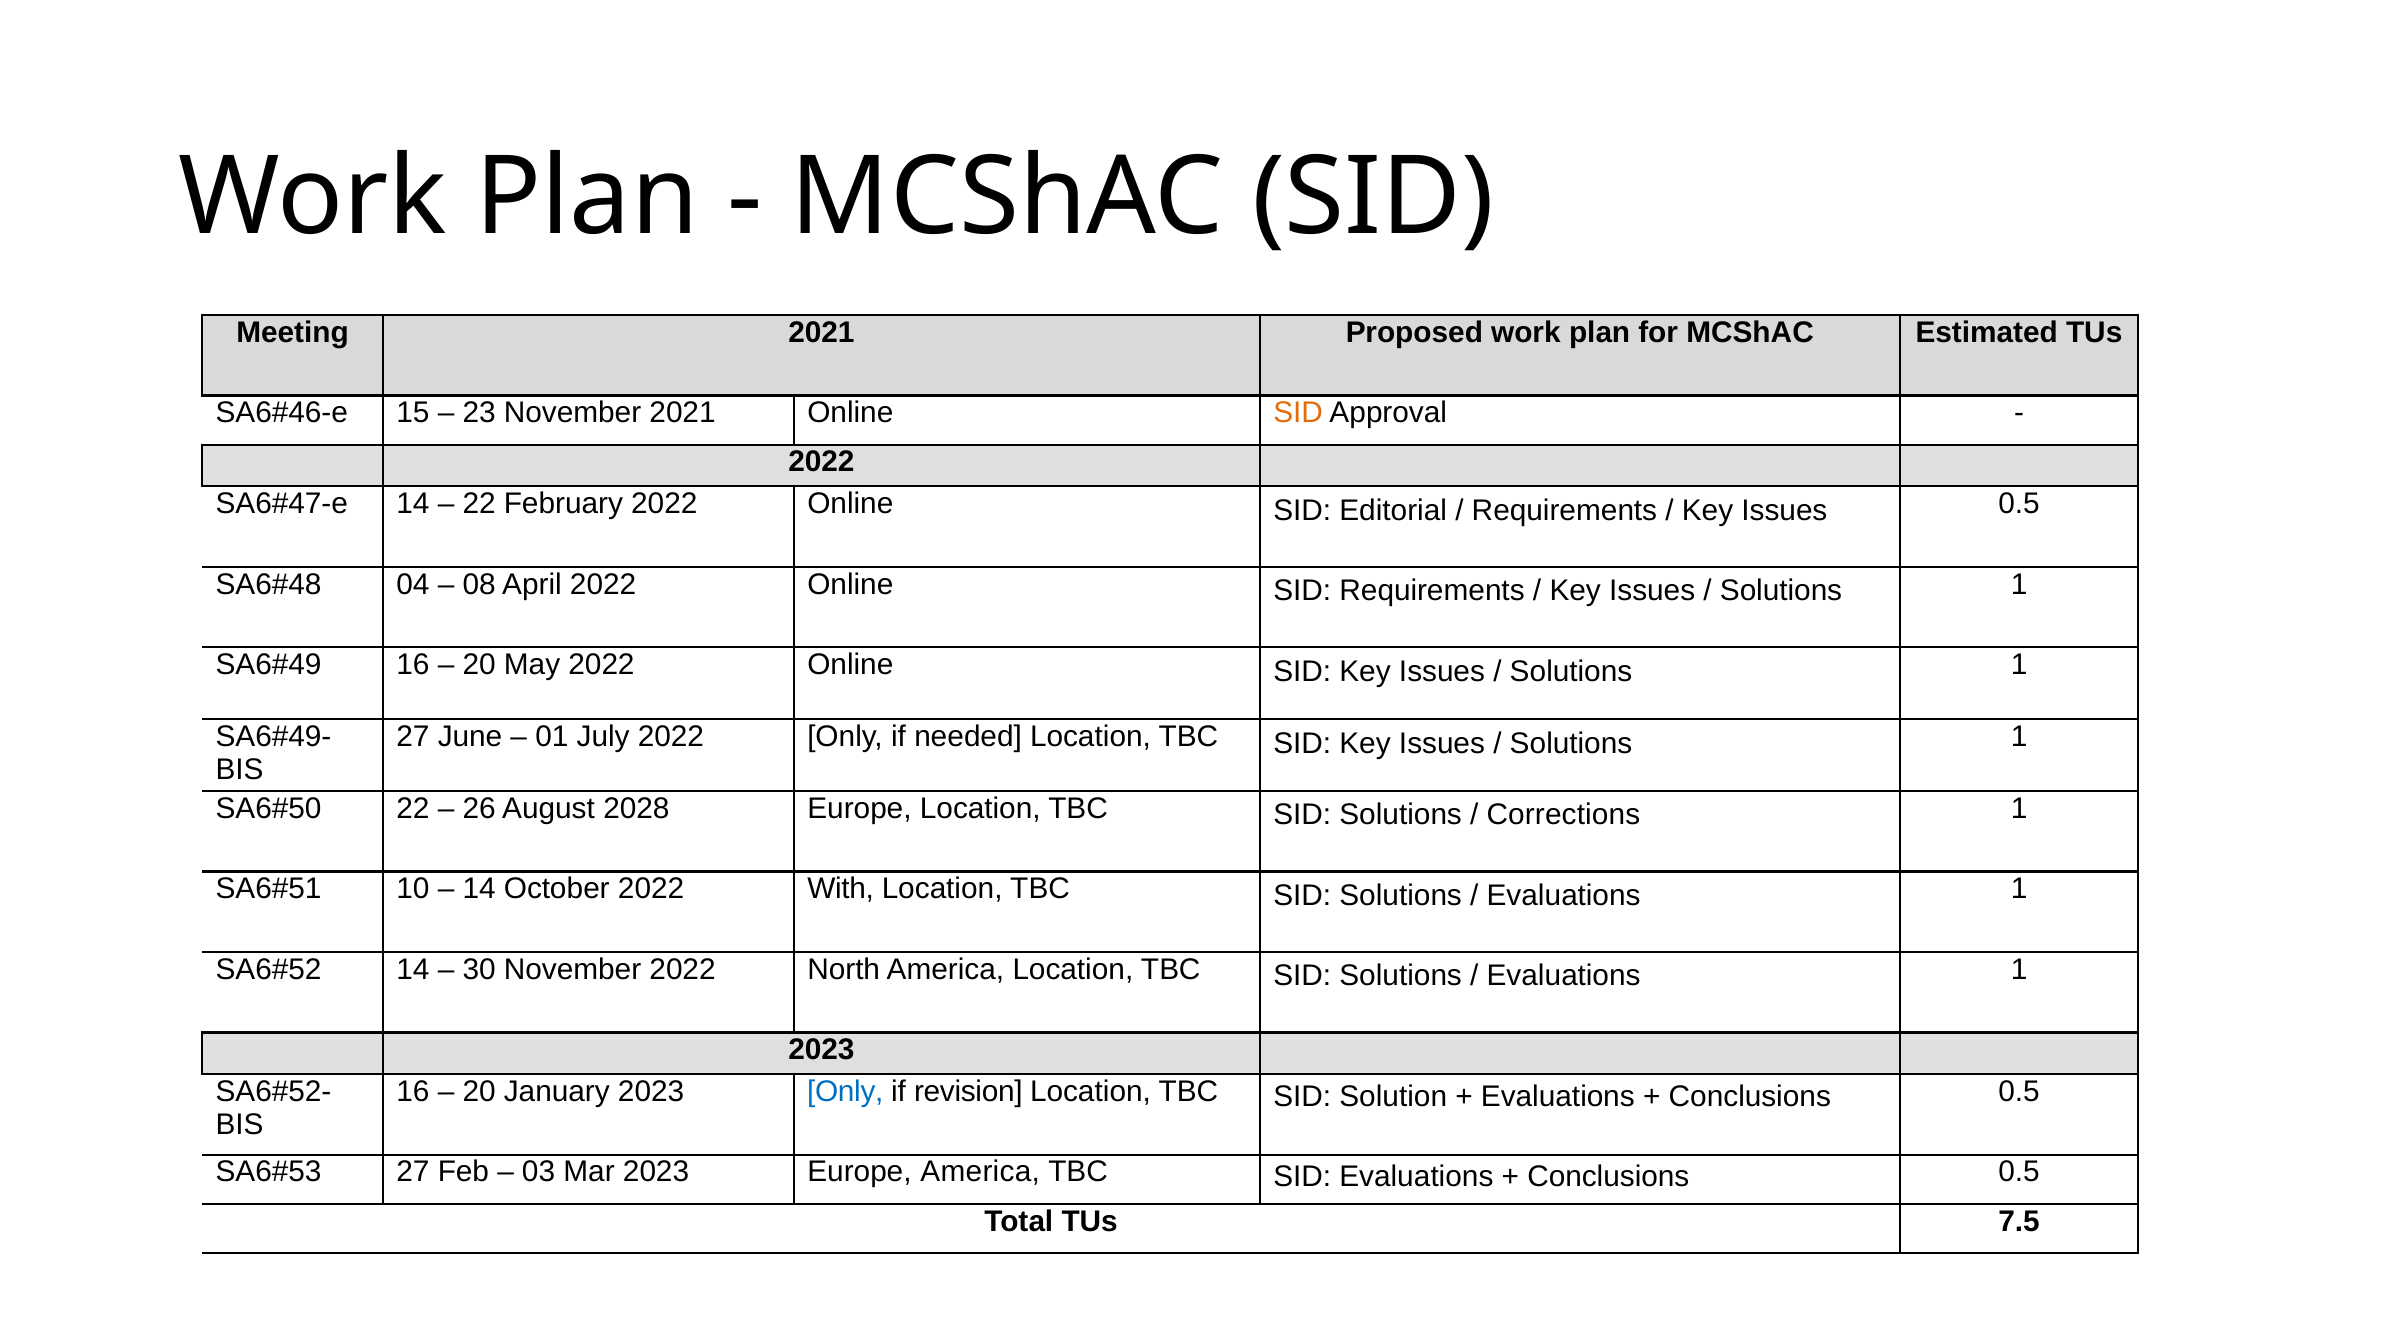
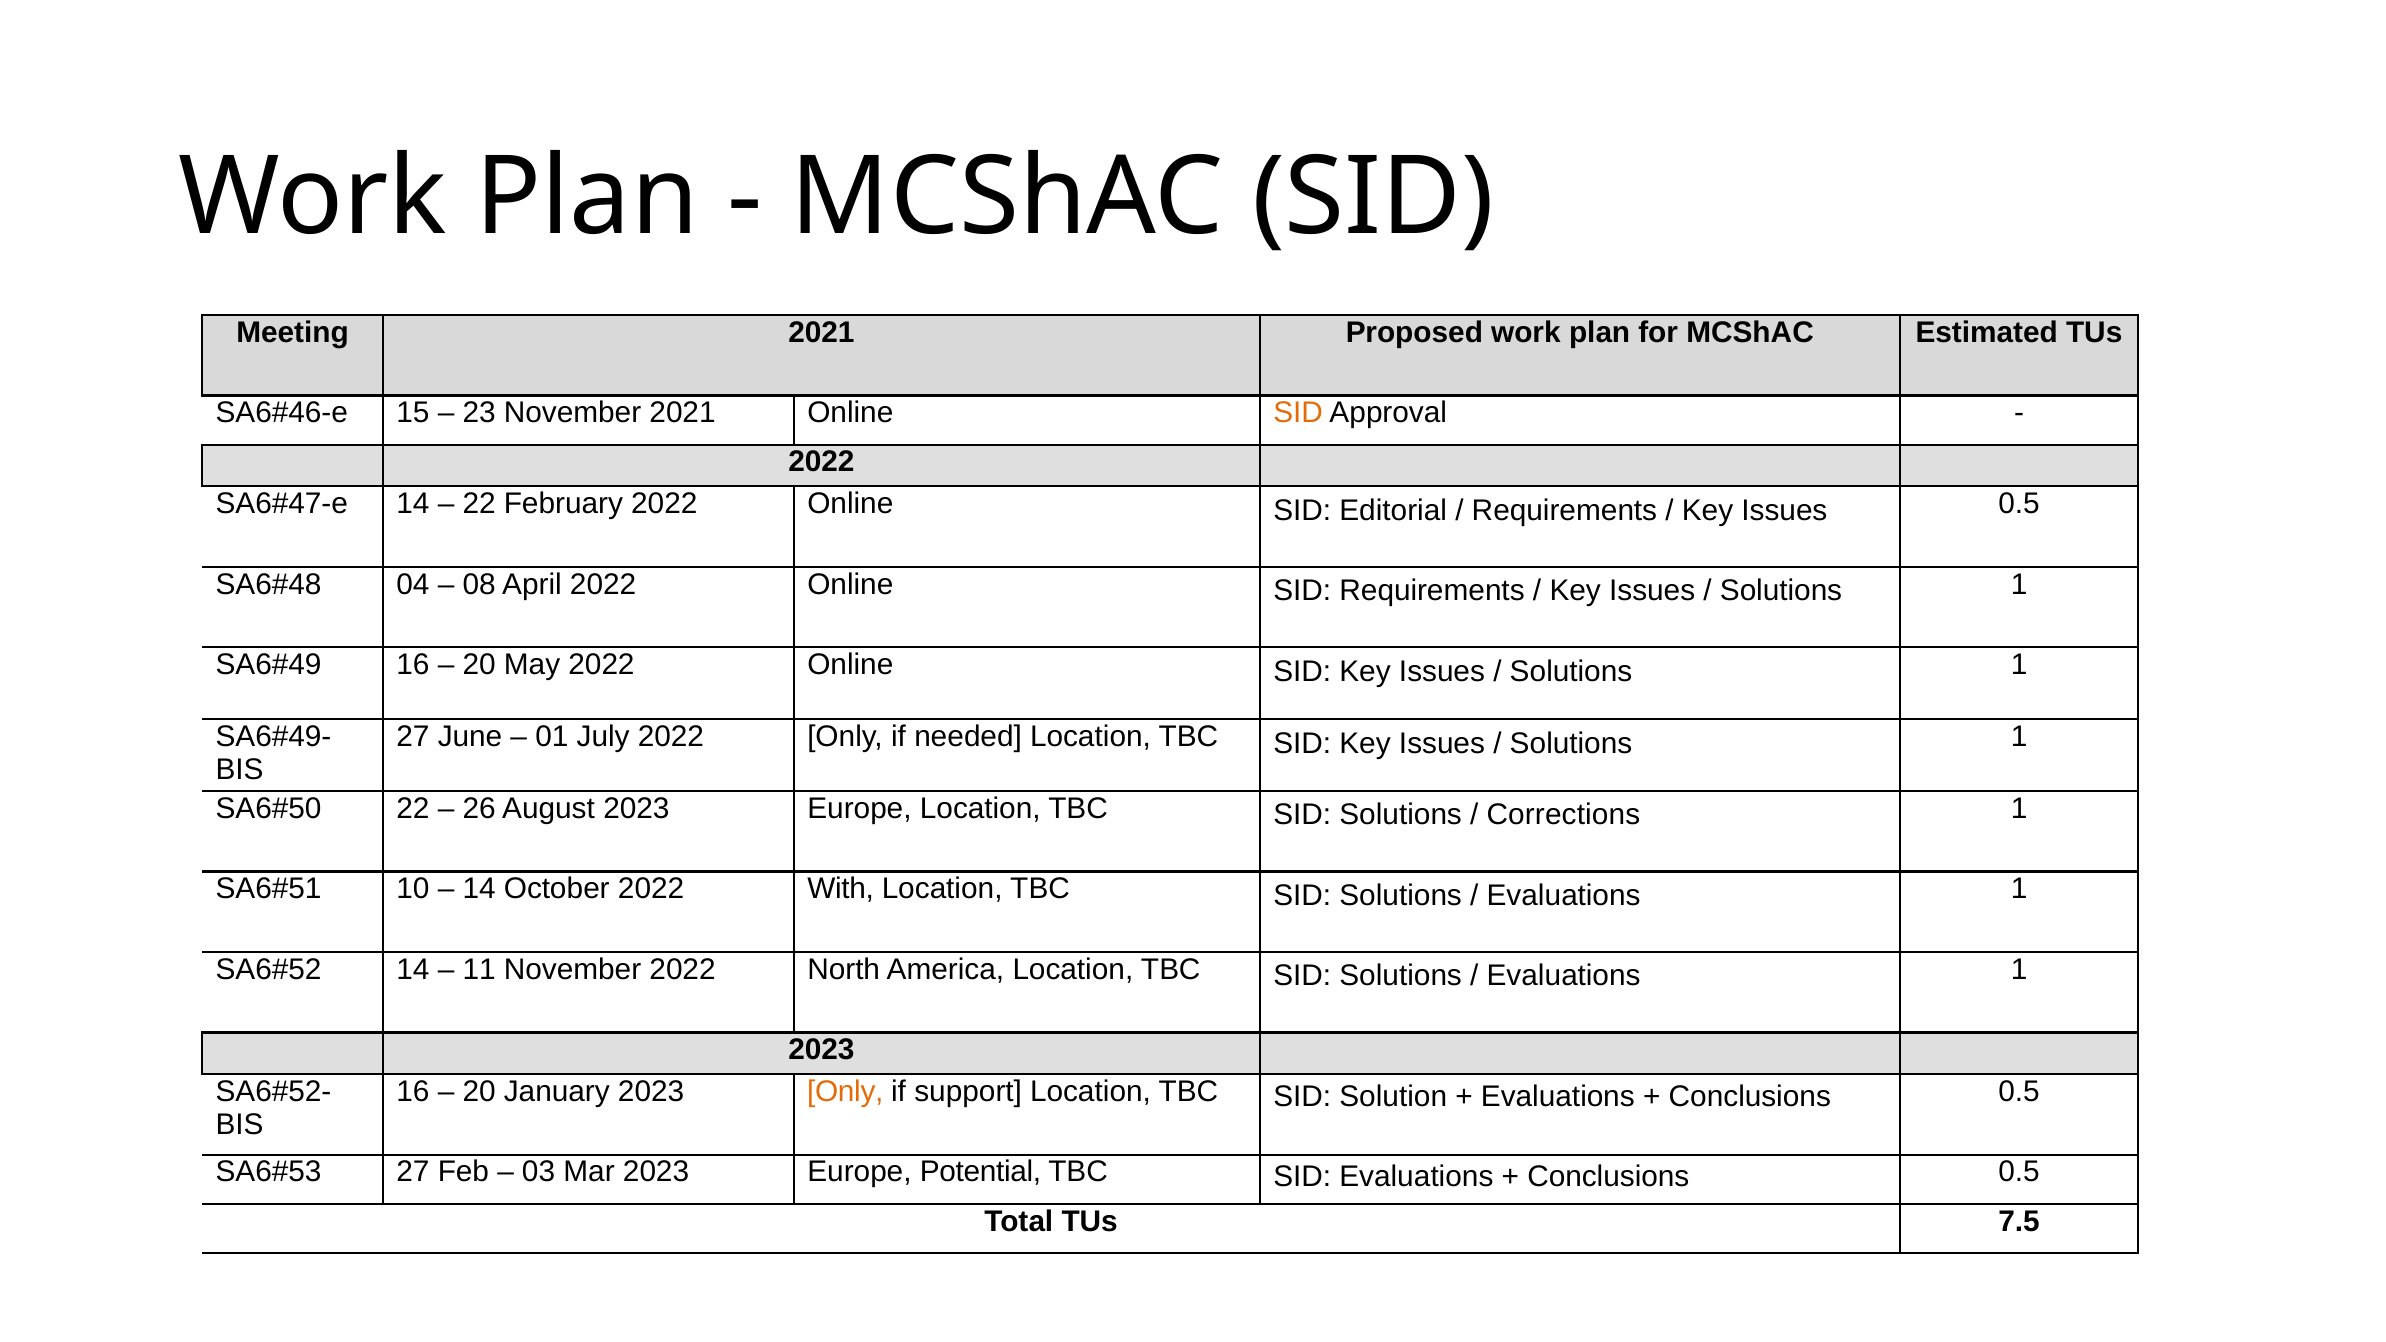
August 2028: 2028 -> 2023
30: 30 -> 11
Only at (845, 1092) colour: blue -> orange
revision: revision -> support
Europe America: America -> Potential
